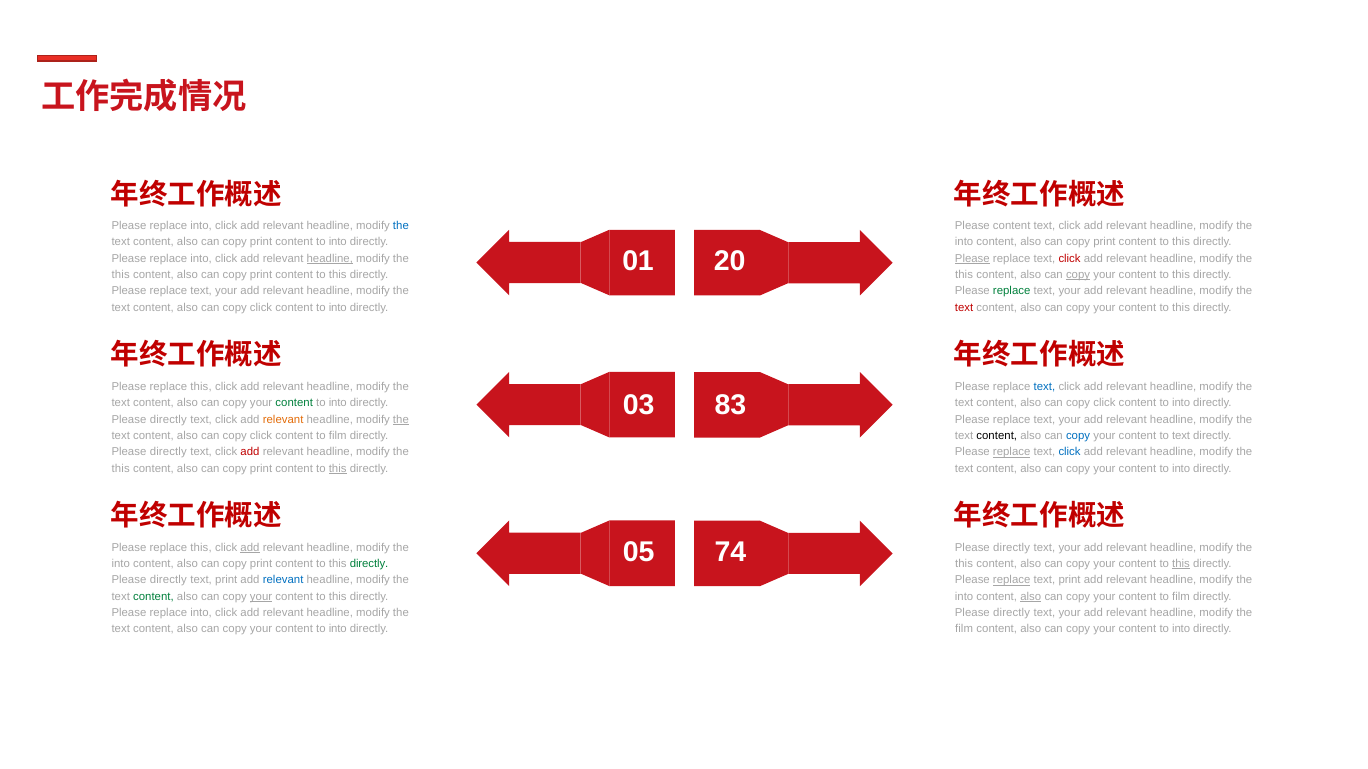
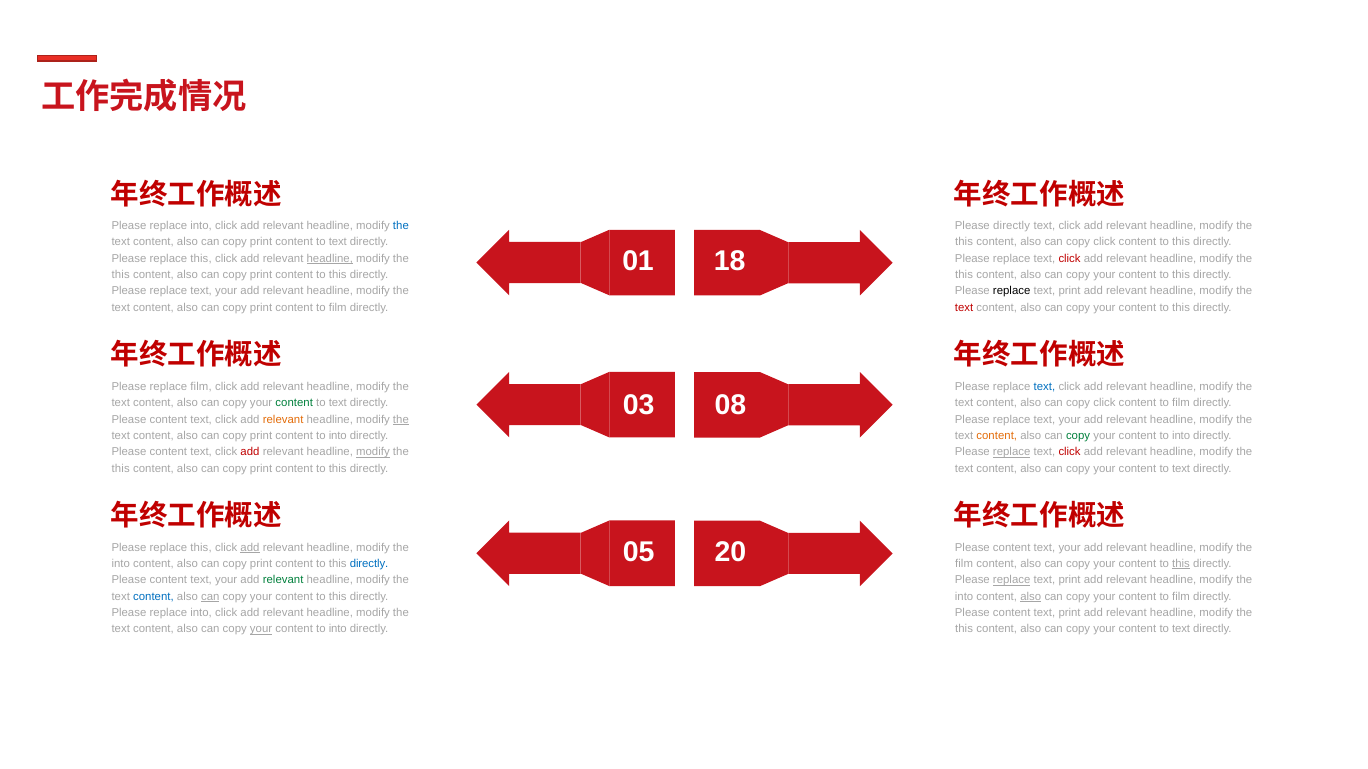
Please content: content -> directly
into at (338, 242): into -> text
into at (964, 242): into -> this
print at (1104, 242): print -> click
20: 20 -> 18
into at (201, 259): into -> this
Please at (972, 259) underline: present -> none
copy at (1078, 275) underline: present -> none
replace at (1012, 291) colour: green -> black
your at (1070, 291): your -> print
click at (261, 308): click -> print
into at (338, 308): into -> film
this at (201, 387): this -> film
83: 83 -> 08
into at (338, 403): into -> text
into at (1181, 403): into -> film
directly at (168, 420): directly -> content
click at (261, 436): click -> print
film at (338, 436): film -> into
content at (997, 436) colour: black -> orange
copy at (1078, 436) colour: blue -> green
text at (1181, 436): text -> into
directly at (168, 452): directly -> content
modify at (373, 452) underline: none -> present
click at (1070, 452) colour: blue -> red
this at (338, 469) underline: present -> none
into at (1181, 469): into -> text
74: 74 -> 20
directly at (1012, 548): directly -> content
directly at (369, 564) colour: green -> blue
this at (964, 564): this -> film
directly at (168, 580): directly -> content
print at (226, 580): print -> your
relevant at (283, 580) colour: blue -> green
content at (153, 597) colour: green -> blue
can at (210, 597) underline: none -> present
your at (261, 597) underline: present -> none
directly at (1012, 613): directly -> content
your at (1070, 613): your -> print
your at (261, 630) underline: none -> present
film at (964, 630): film -> this
into at (1181, 630): into -> text
